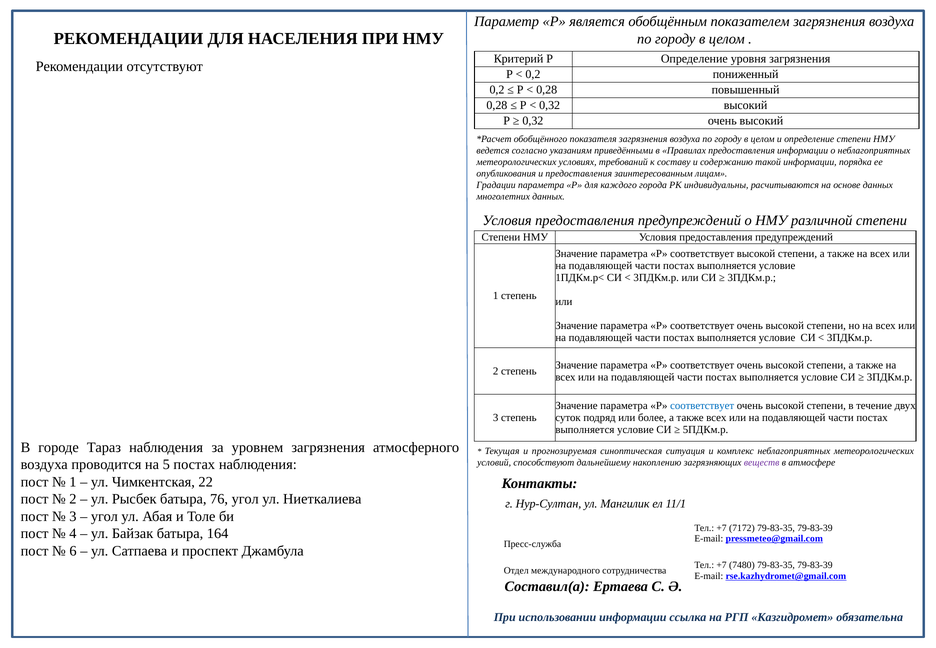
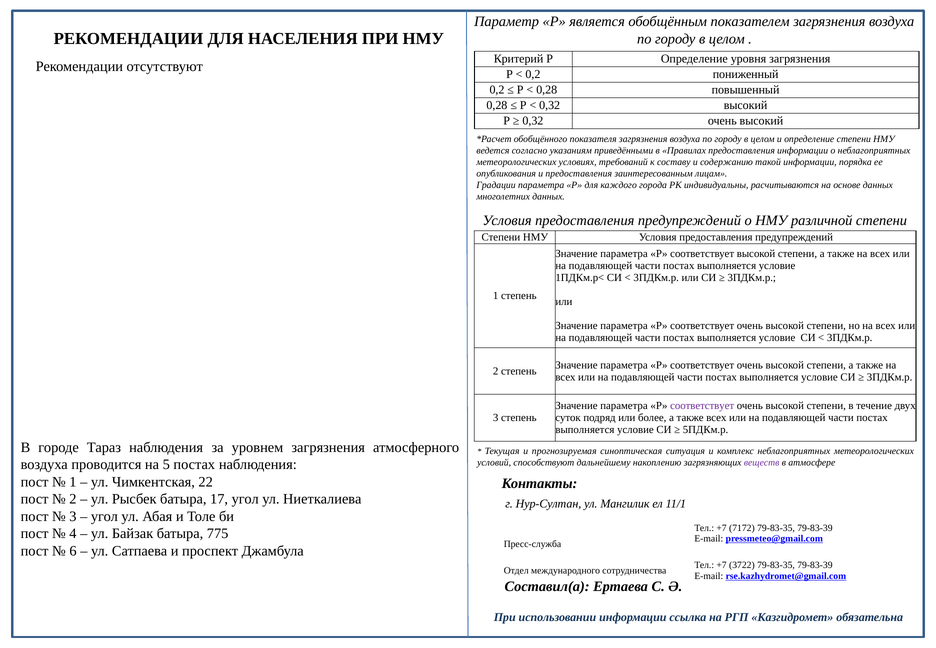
соответствует at (702, 406) colour: blue -> purple
76: 76 -> 17
164: 164 -> 775
7480: 7480 -> 3722
